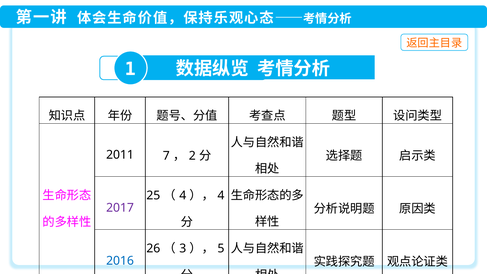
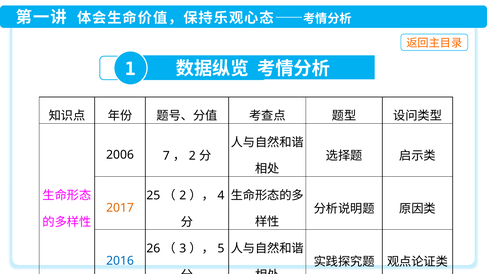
2011: 2011 -> 2006
4 at (183, 195): 4 -> 2
2017 colour: purple -> orange
